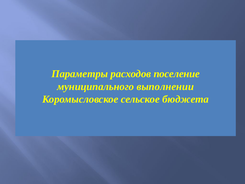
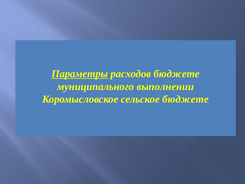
Параметры underline: none -> present
расходов поселение: поселение -> бюджете
сельское бюджета: бюджета -> бюджете
